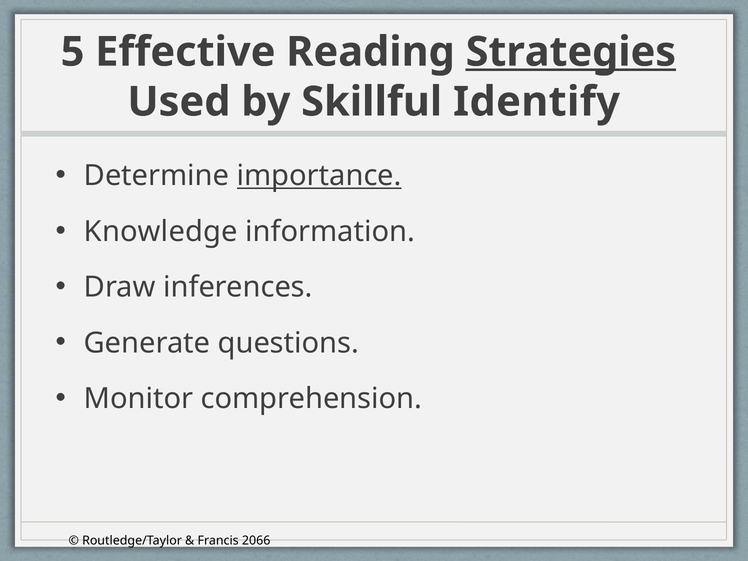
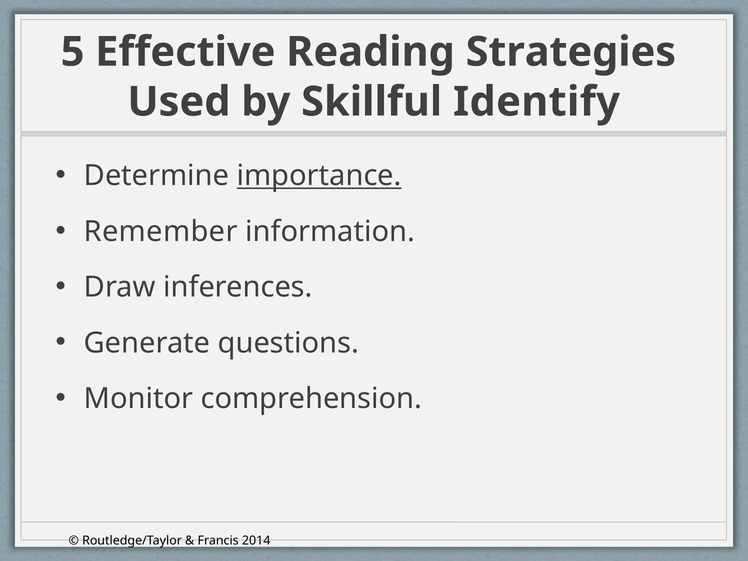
Strategies underline: present -> none
Knowledge: Knowledge -> Remember
2066: 2066 -> 2014
